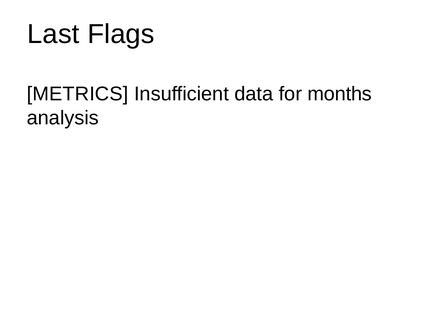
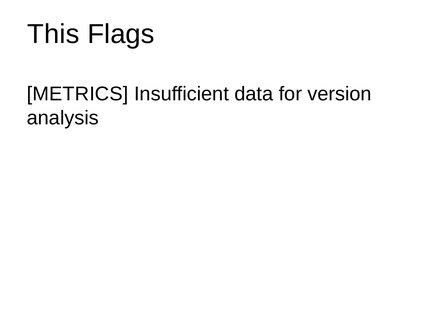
Last: Last -> This
months: months -> version
